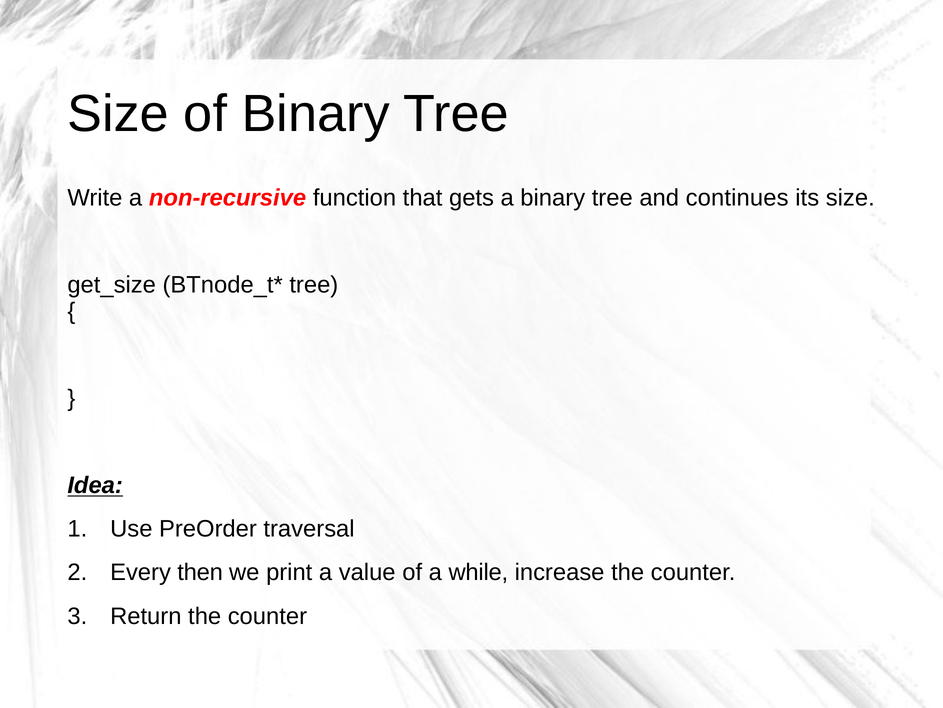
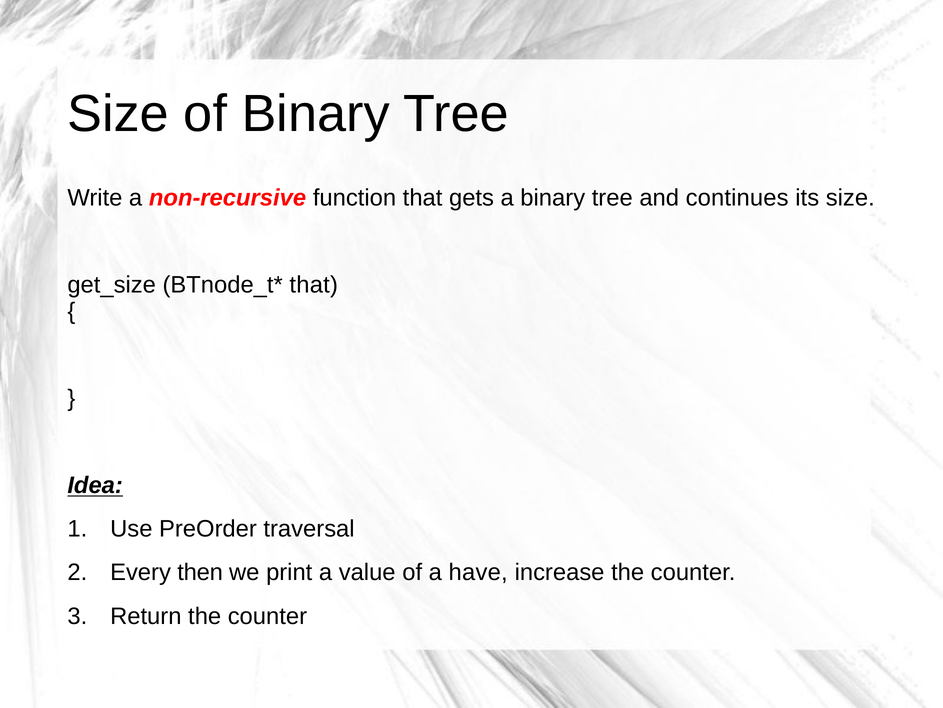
tree at (314, 285): tree -> that
while: while -> have
